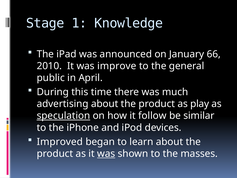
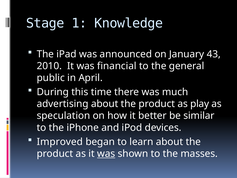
66: 66 -> 43
improve: improve -> financial
speculation underline: present -> none
follow: follow -> better
